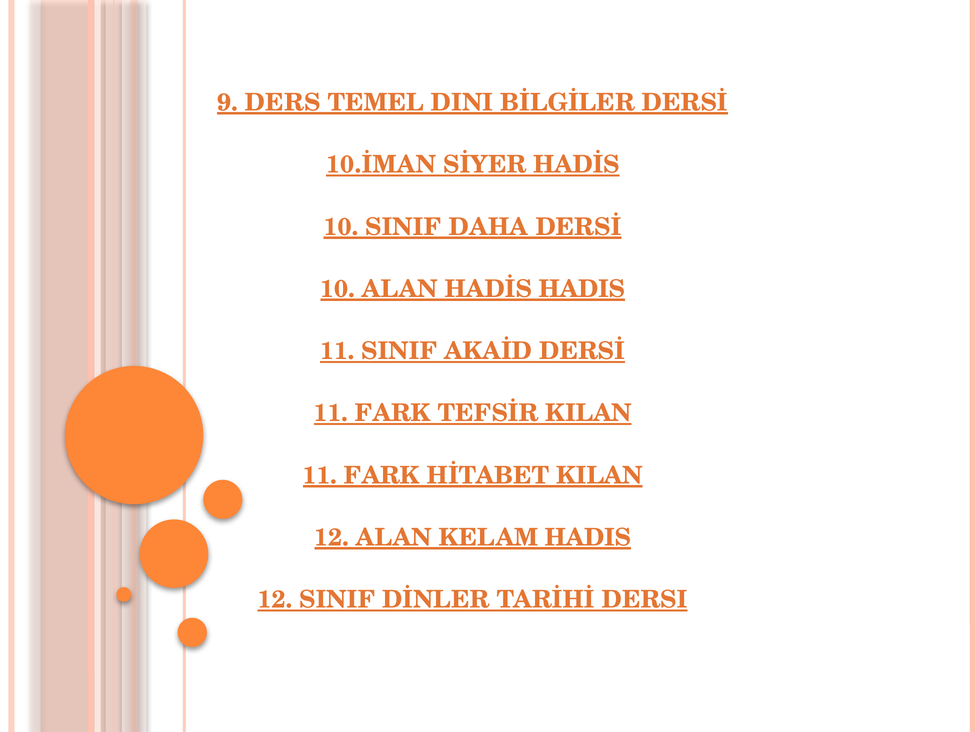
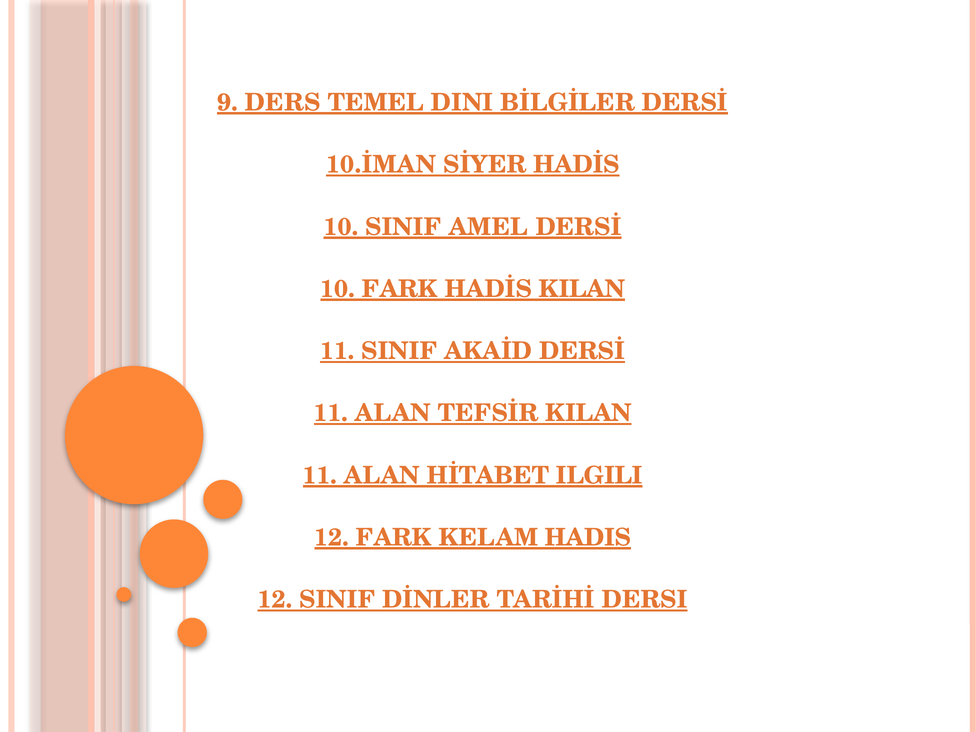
DAHA: DAHA -> AMEL
10 ALAN: ALAN -> FARK
HADİS HADIS: HADIS -> KILAN
FARK at (393, 413): FARK -> ALAN
FARK at (382, 476): FARK -> ALAN
HİTABET KILAN: KILAN -> ILGILI
12 ALAN: ALAN -> FARK
